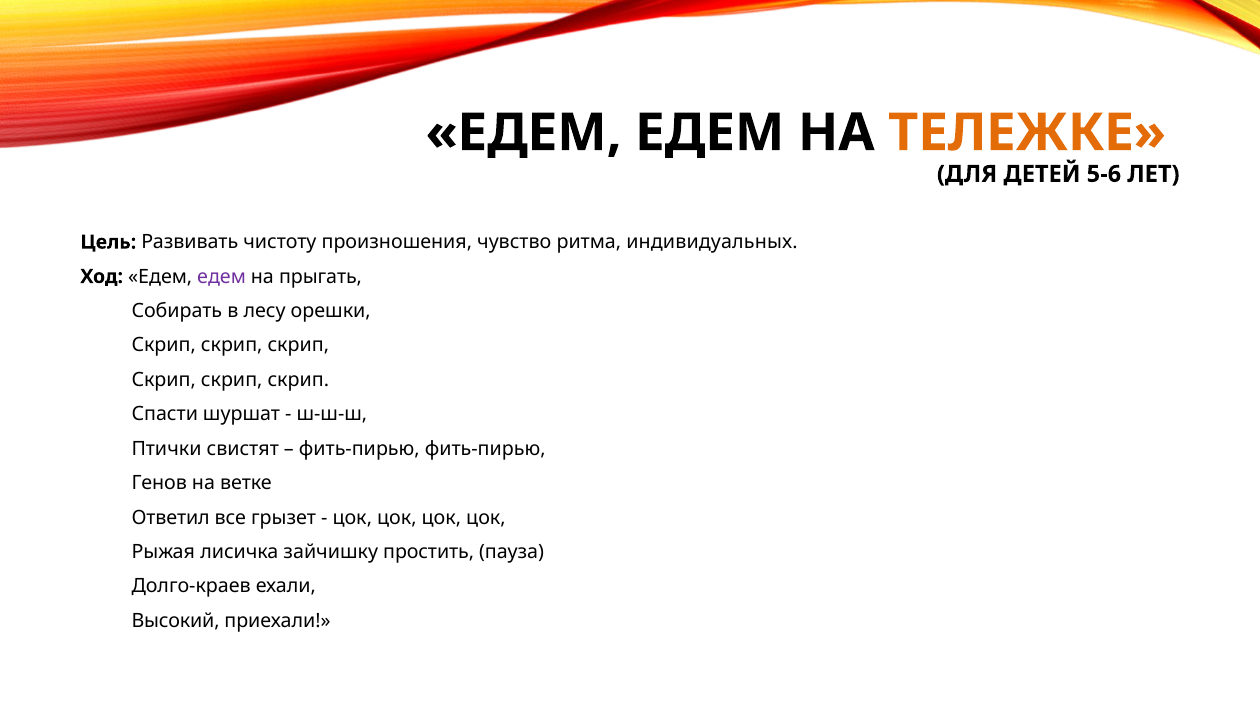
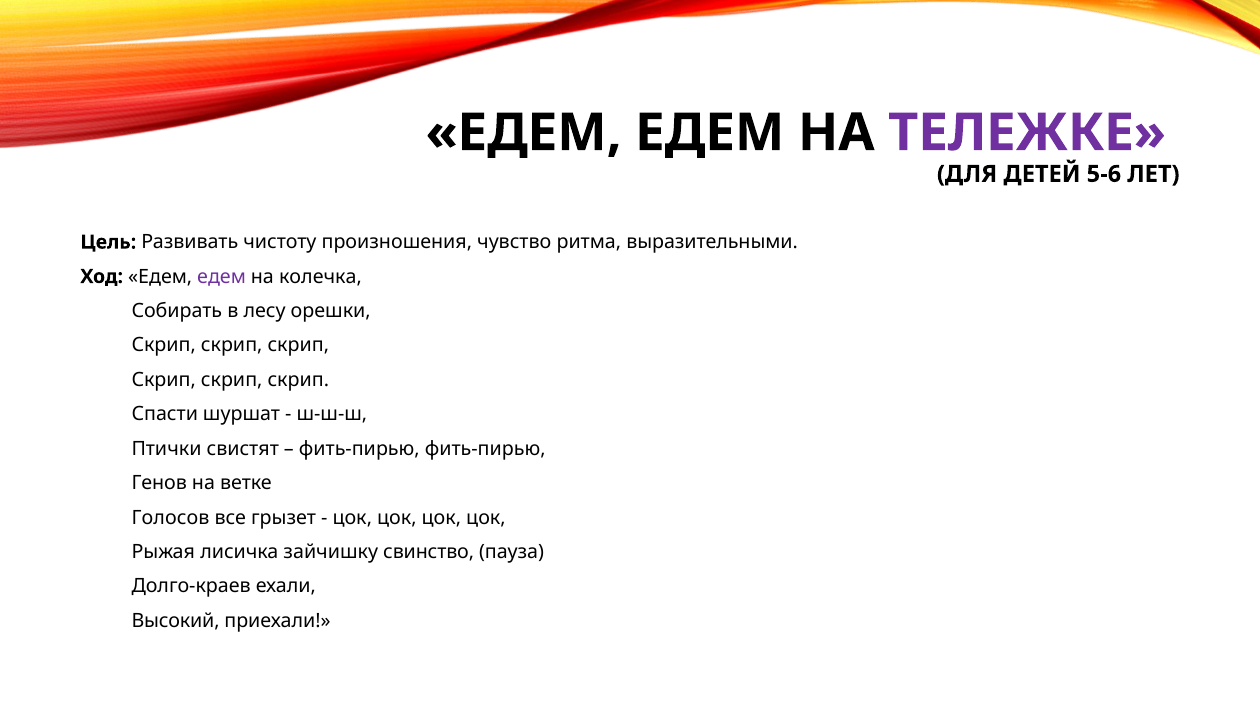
ТЕЛЕЖКЕ colour: orange -> purple
индивидуальных: индивидуальных -> выразительными
прыгать: прыгать -> колечка
Ответил: Ответил -> Голосов
простить: простить -> свинство
